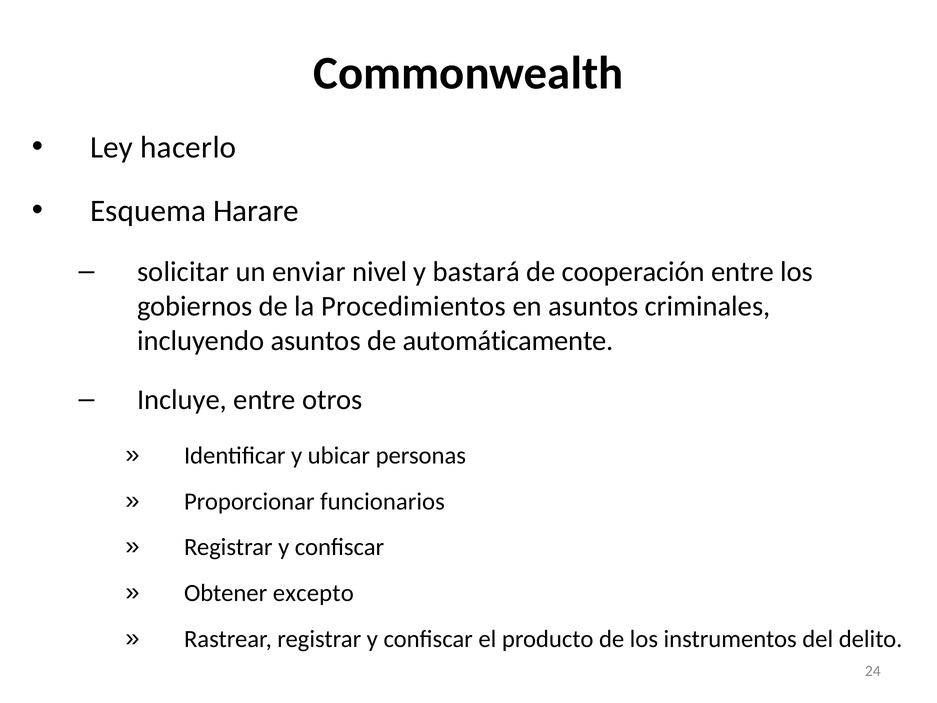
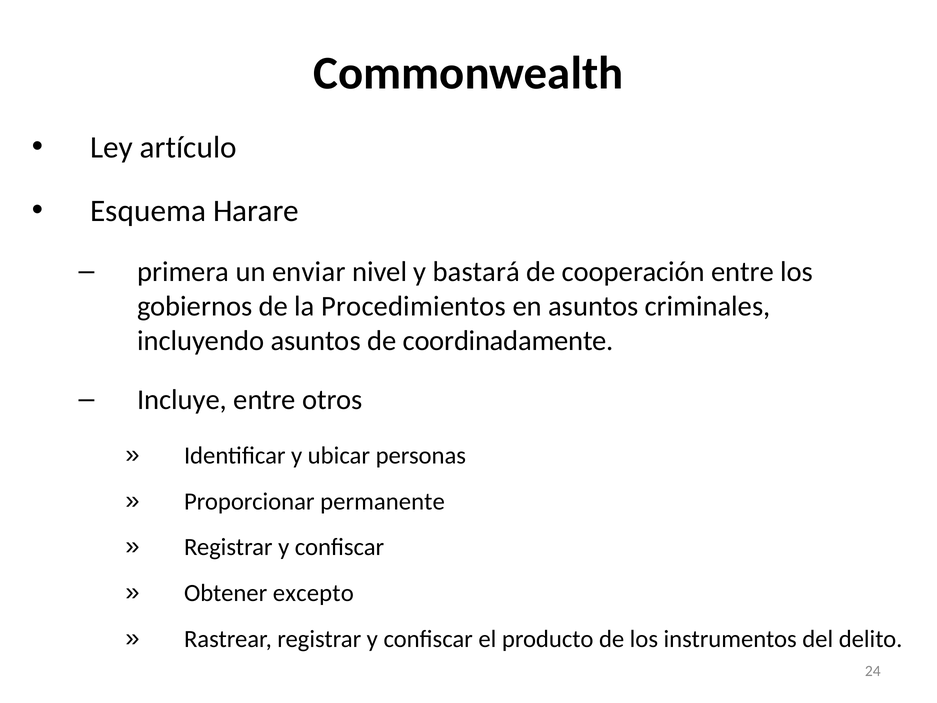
hacerlo: hacerlo -> artículo
solicitar: solicitar -> primera
automáticamente: automáticamente -> coordinadamente
funcionarios: funcionarios -> permanente
